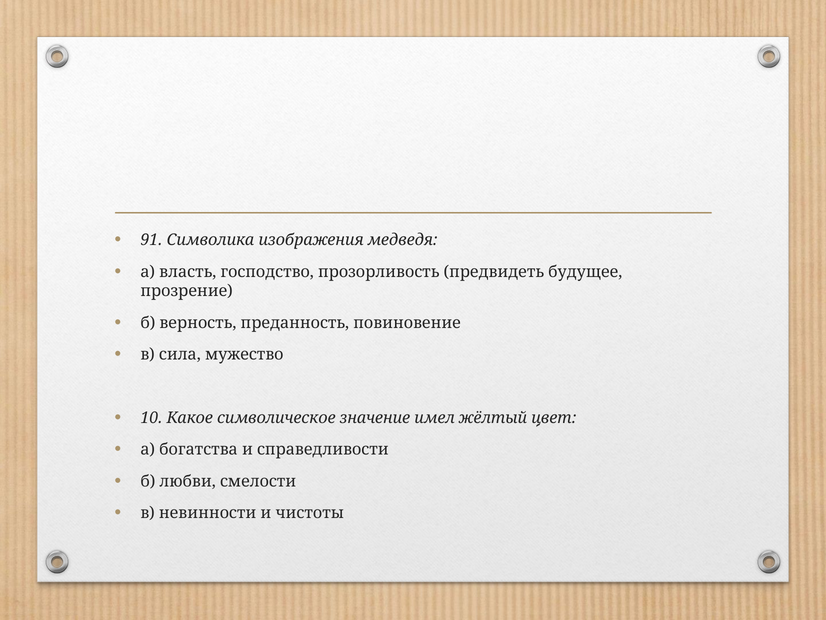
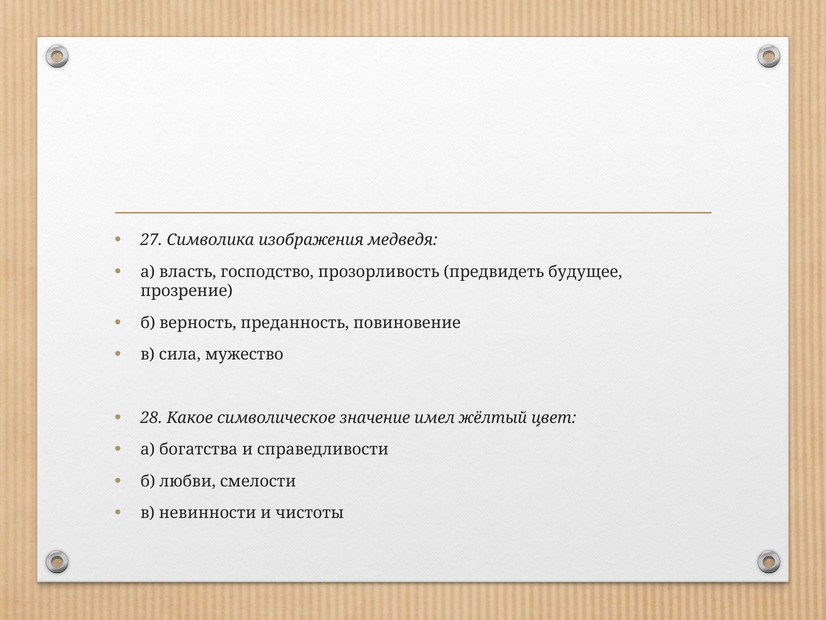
91: 91 -> 27
10: 10 -> 28
